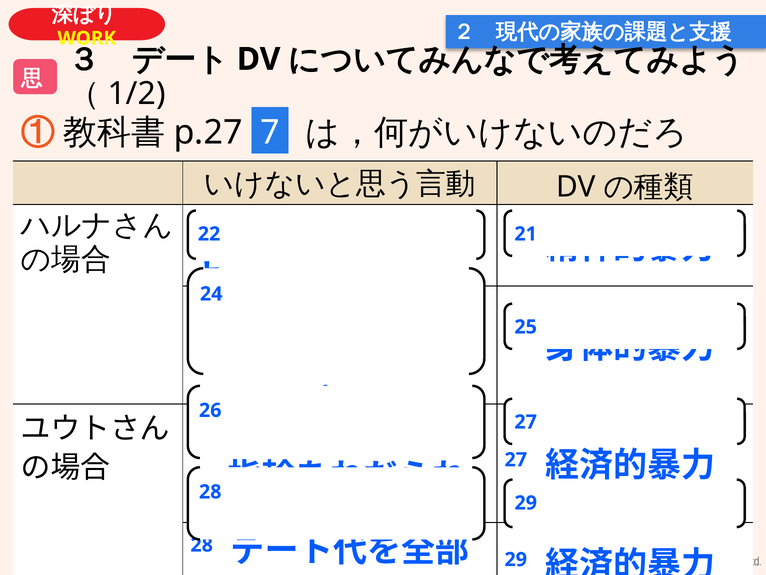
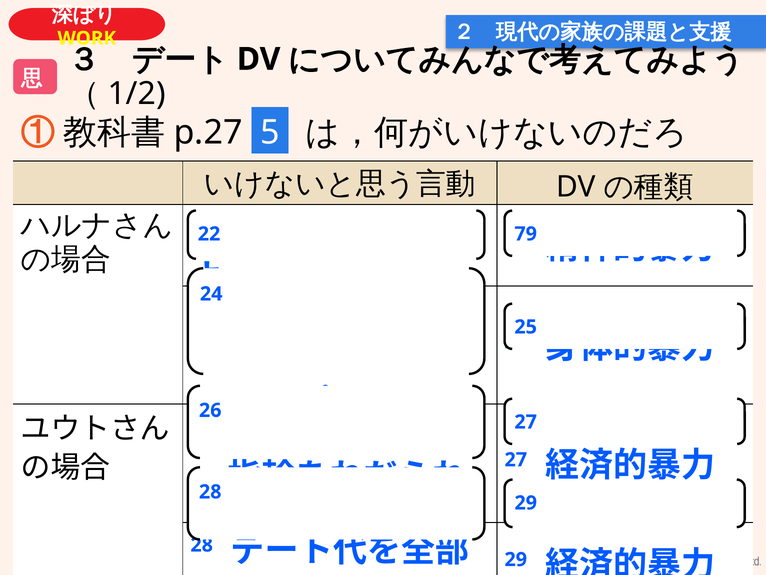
7: 7 -> 5
21: 21 -> 79
